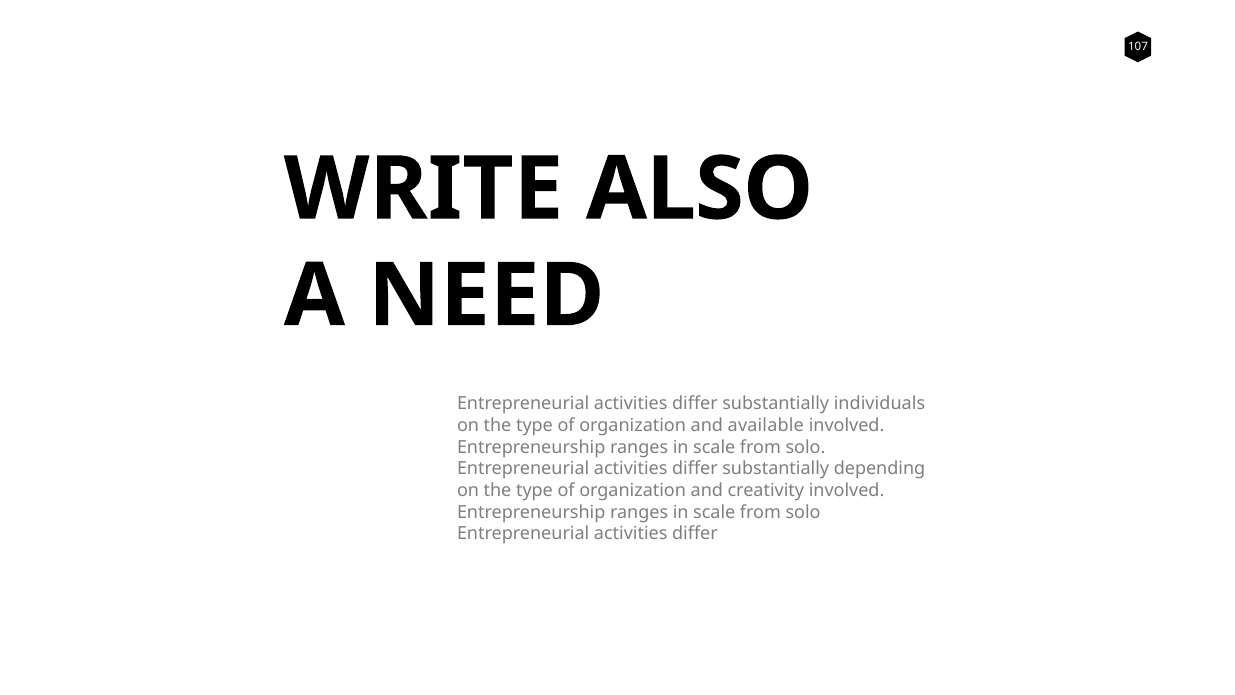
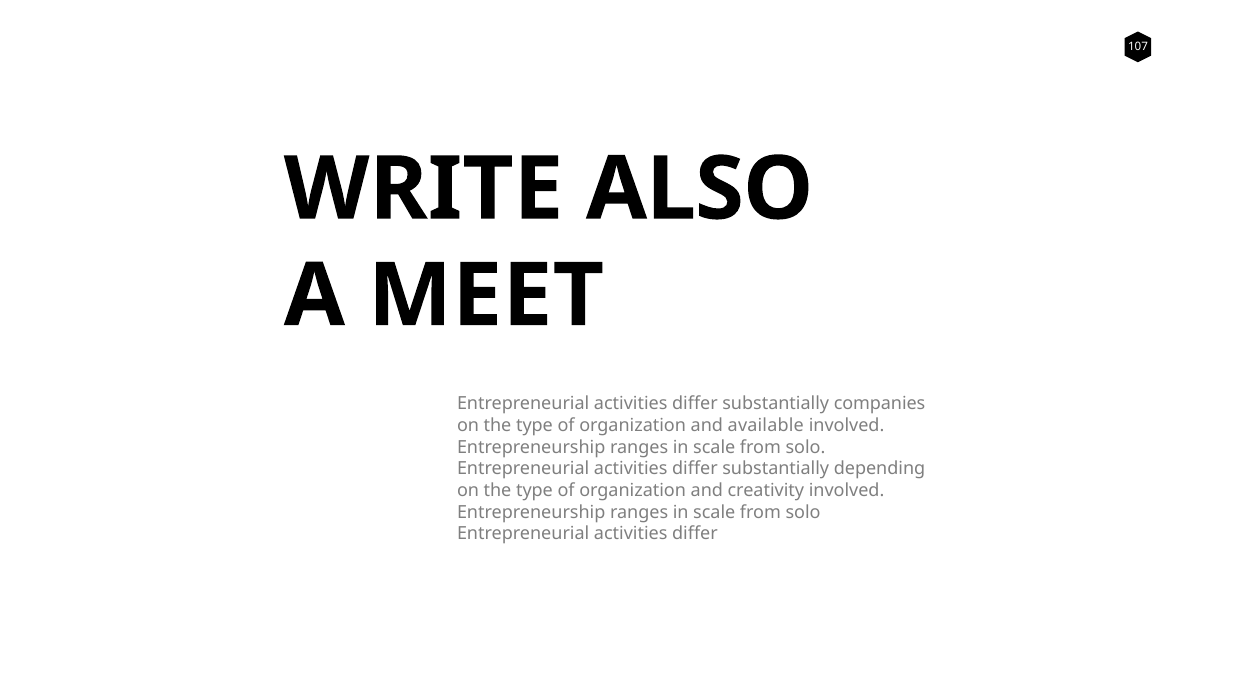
NEED: NEED -> MEET
individuals: individuals -> companies
